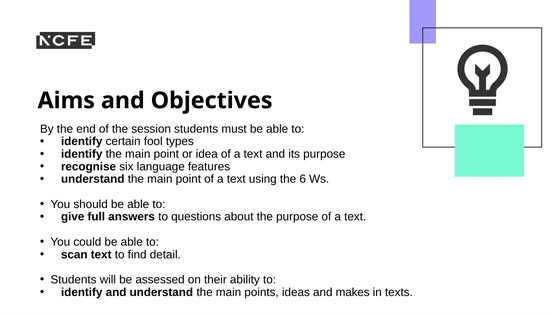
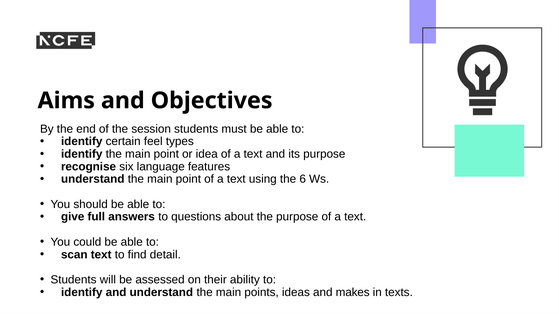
fool: fool -> feel
